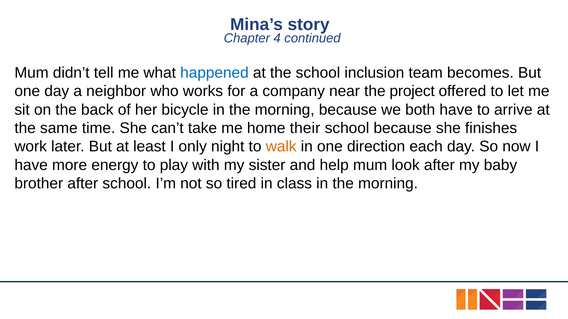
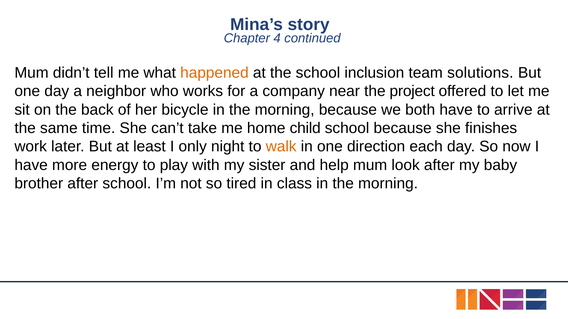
happened colour: blue -> orange
becomes: becomes -> solutions
their: their -> child
